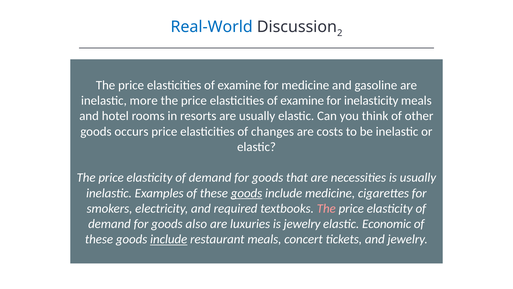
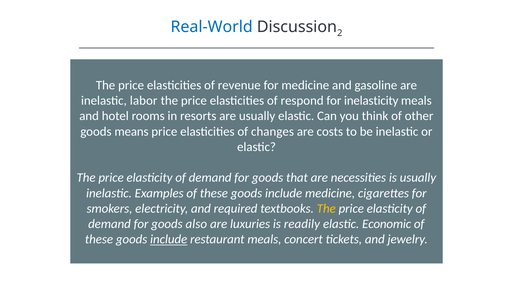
examine at (239, 85): examine -> revenue
more: more -> labor
examine at (302, 100): examine -> respond
occurs: occurs -> means
goods at (247, 193) underline: present -> none
The at (326, 208) colour: pink -> yellow
is jewelry: jewelry -> readily
